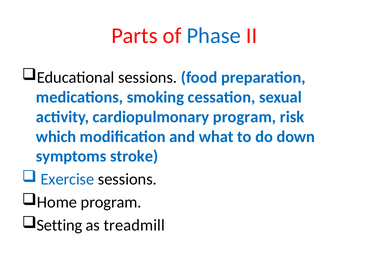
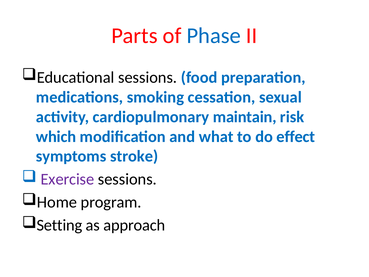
cardiopulmonary program: program -> maintain
down: down -> effect
Exercise colour: blue -> purple
treadmill: treadmill -> approach
